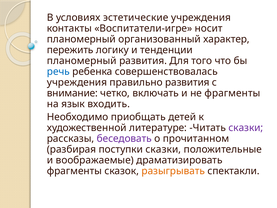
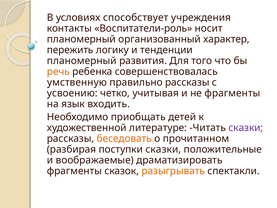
эстетические: эстетические -> способствует
Воспитатели-игре: Воспитатели-игре -> Воспитатели-роль
речь colour: blue -> orange
учреждения at (77, 82): учреждения -> умственную
правильно развития: развития -> рассказы
внимание: внимание -> усвоению
включать: включать -> учитывая
беседовать colour: purple -> orange
